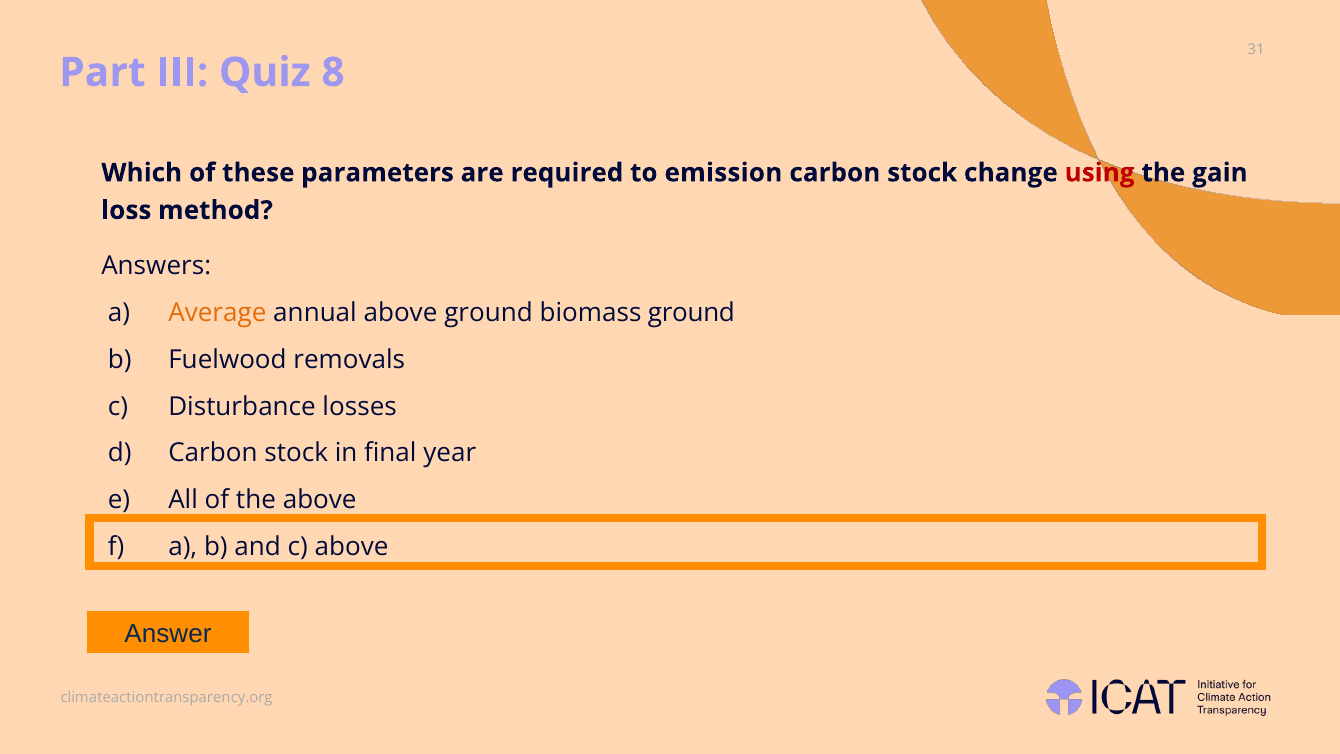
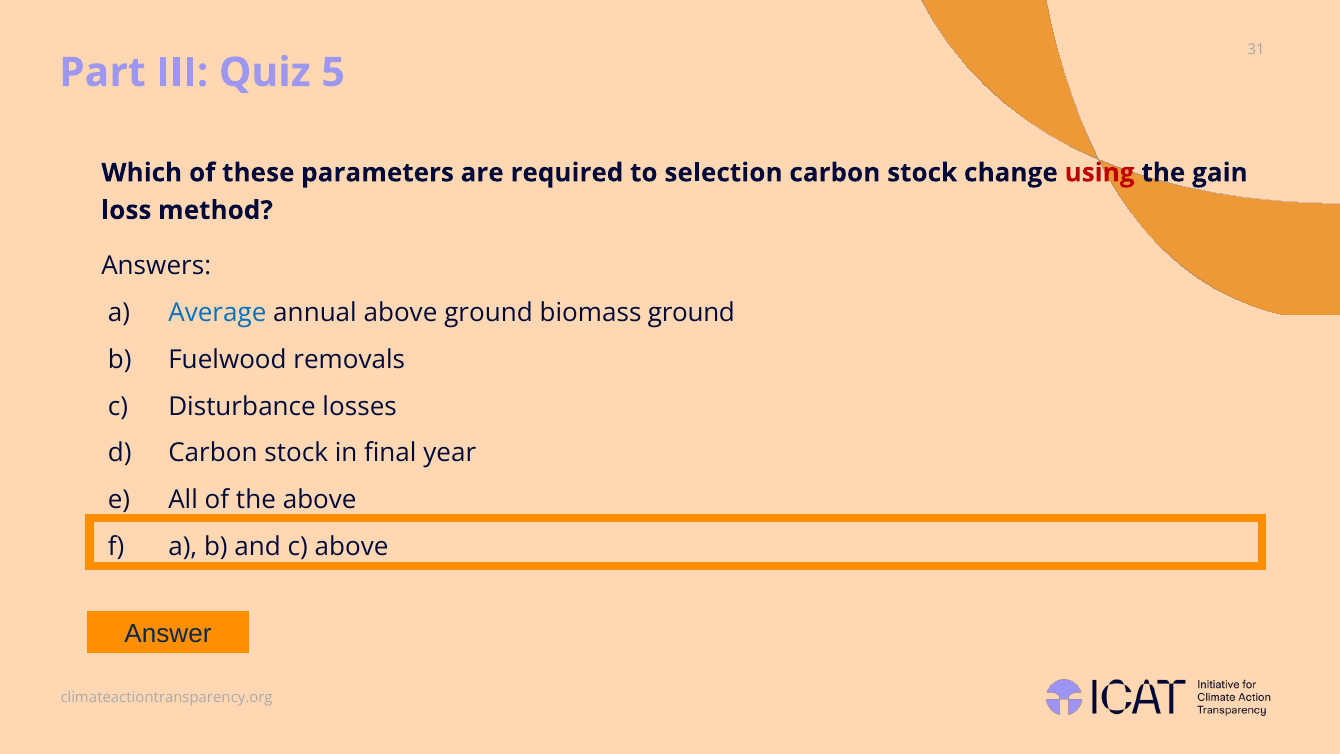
8: 8 -> 5
emission: emission -> selection
Average colour: orange -> blue
